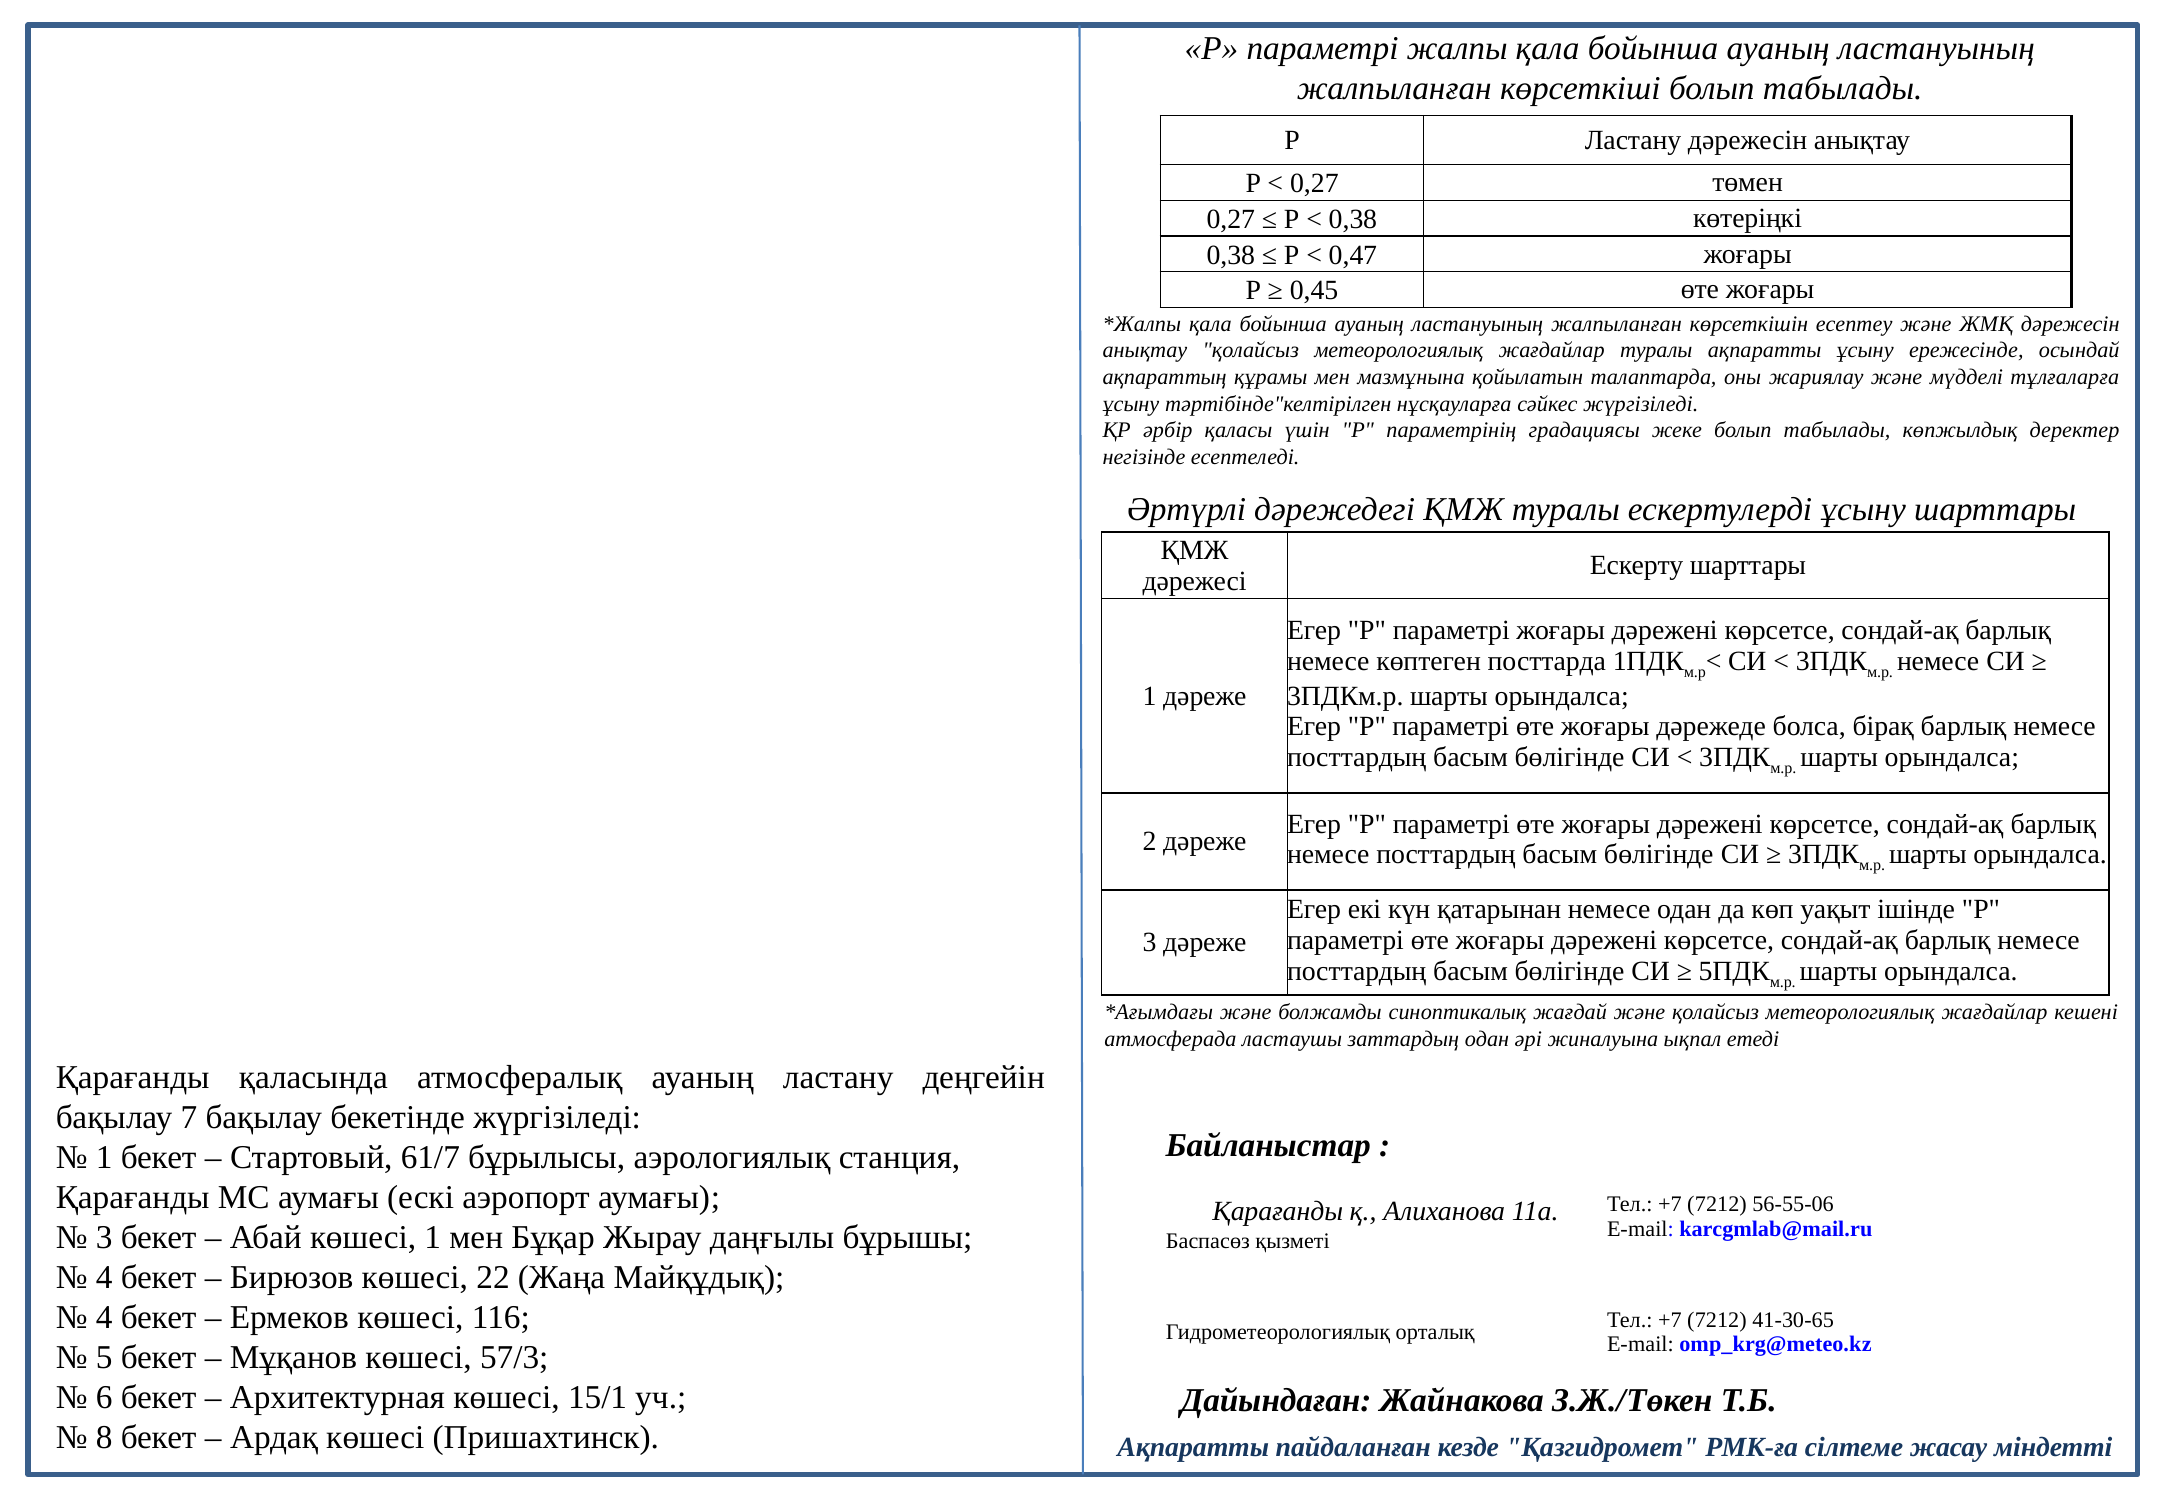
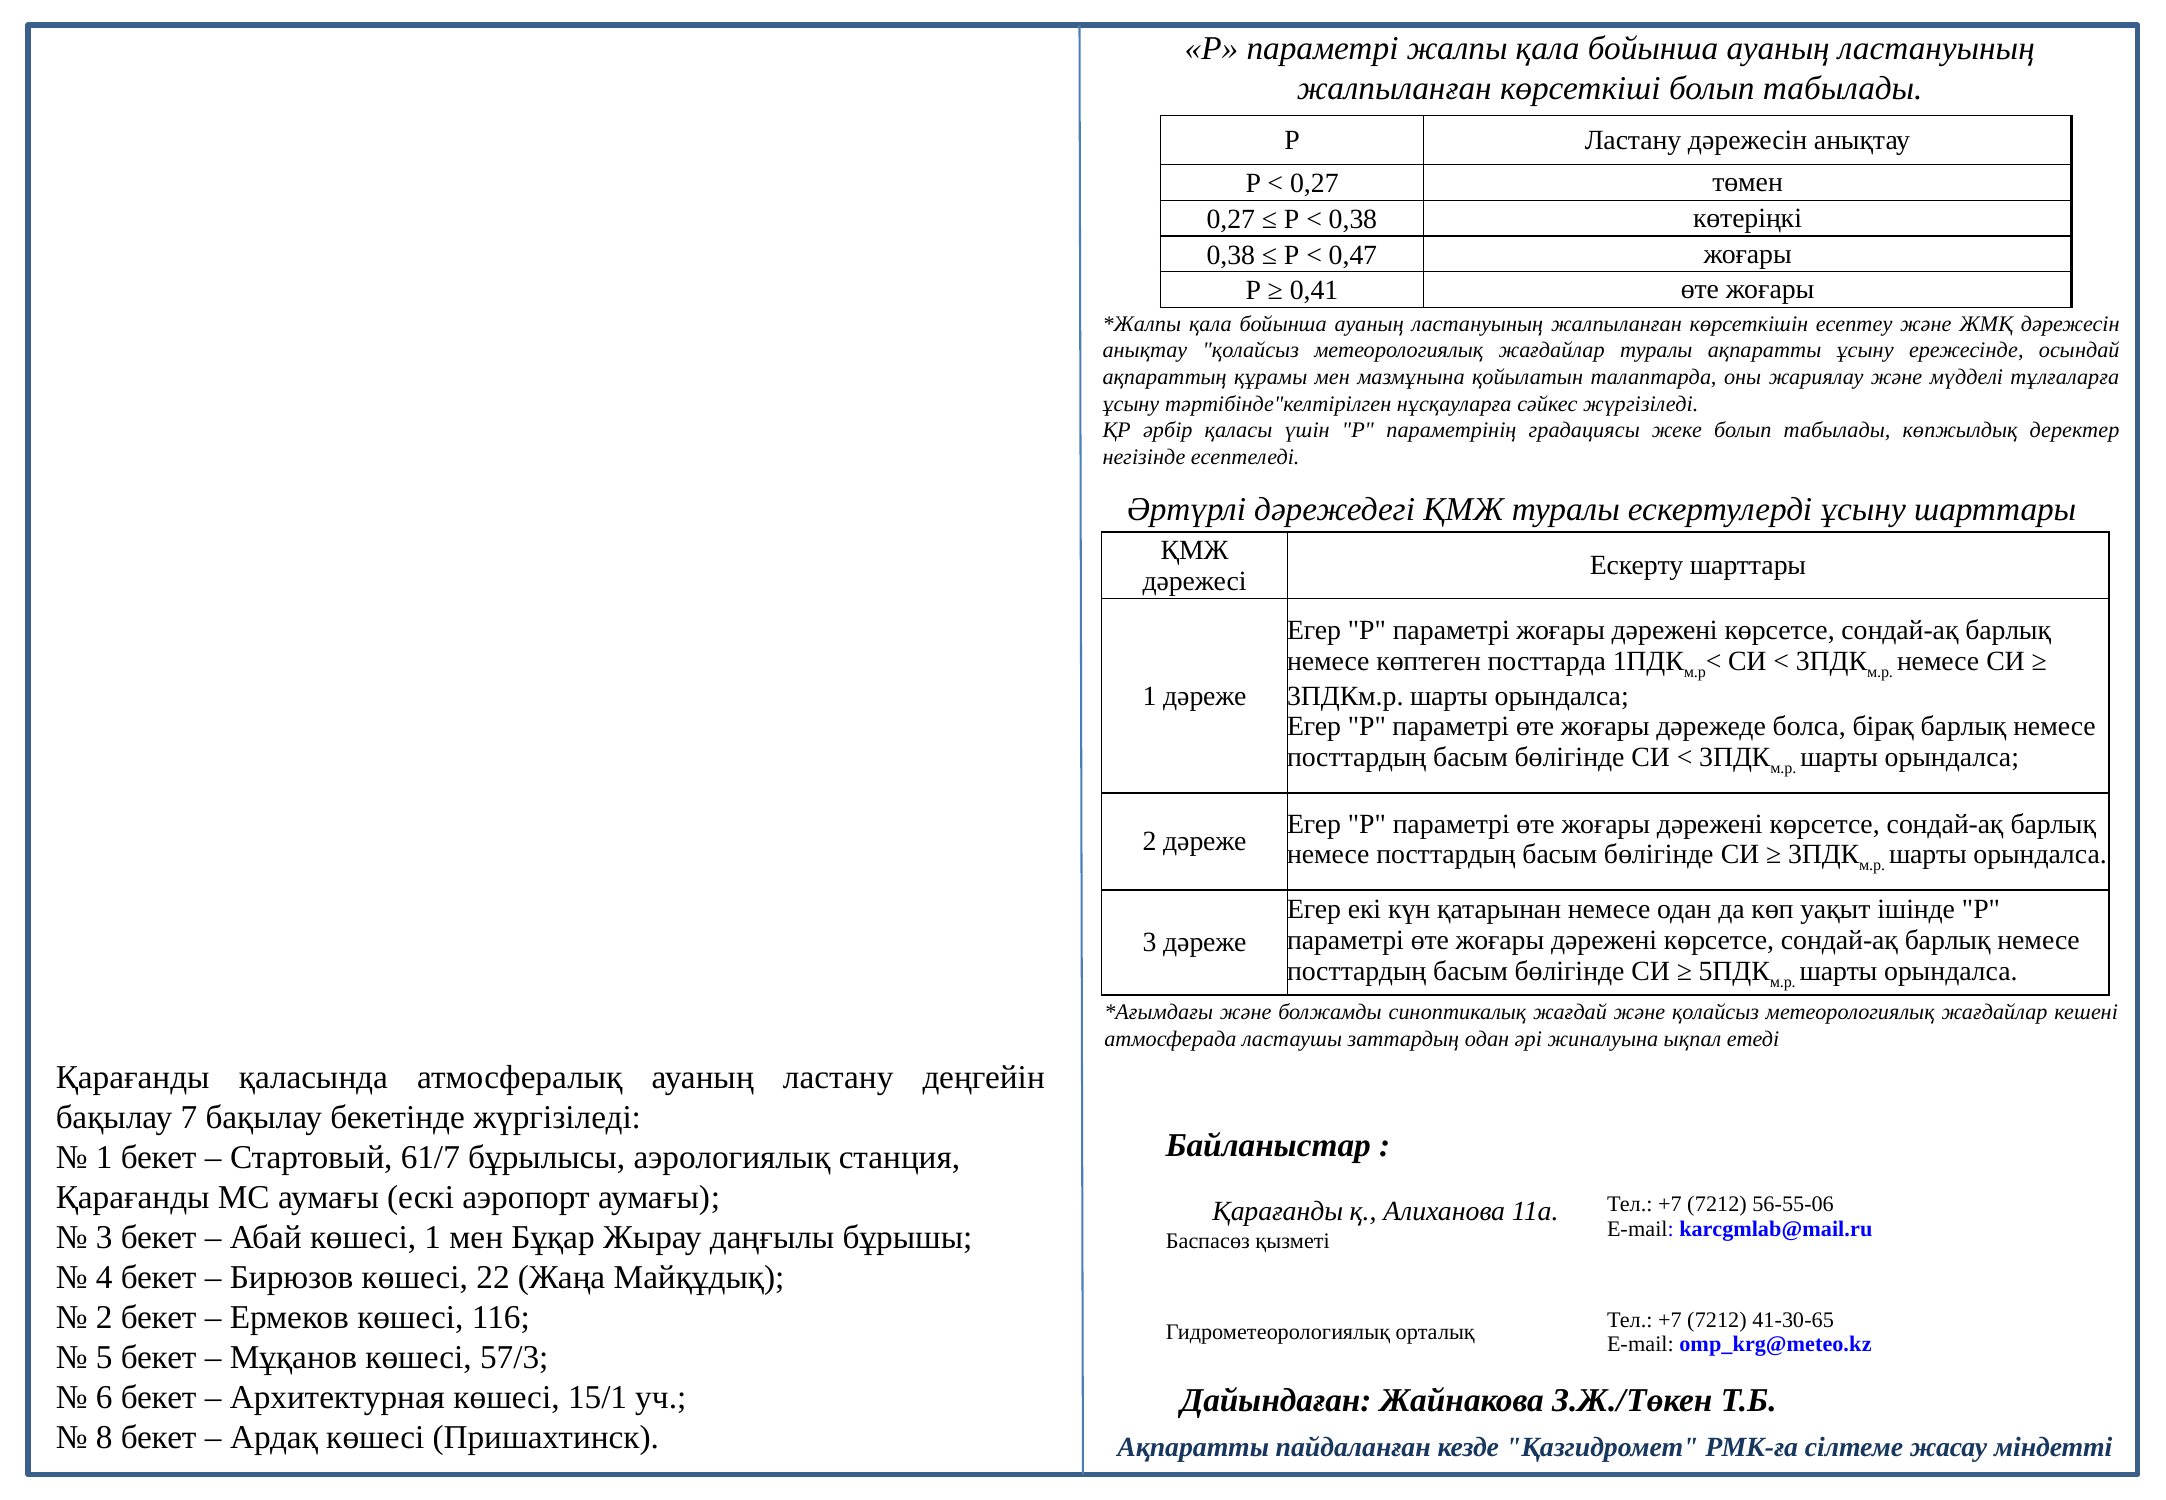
0,45: 0,45 -> 0,41
4 at (104, 1317): 4 -> 2
